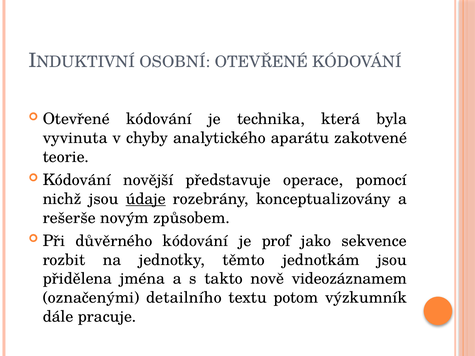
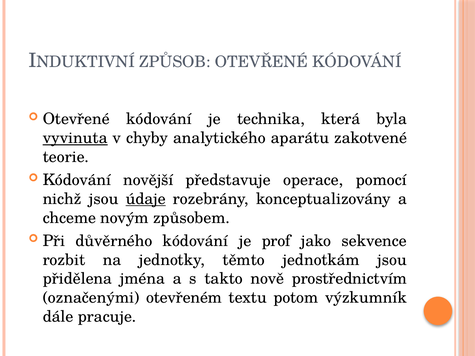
OSOBNÍ: OSOBNÍ -> ZPŮSOB
vyvinuta underline: none -> present
rešerše: rešerše -> chceme
videozáznamem: videozáznamem -> prostřednictvím
detailního: detailního -> otevřeném
